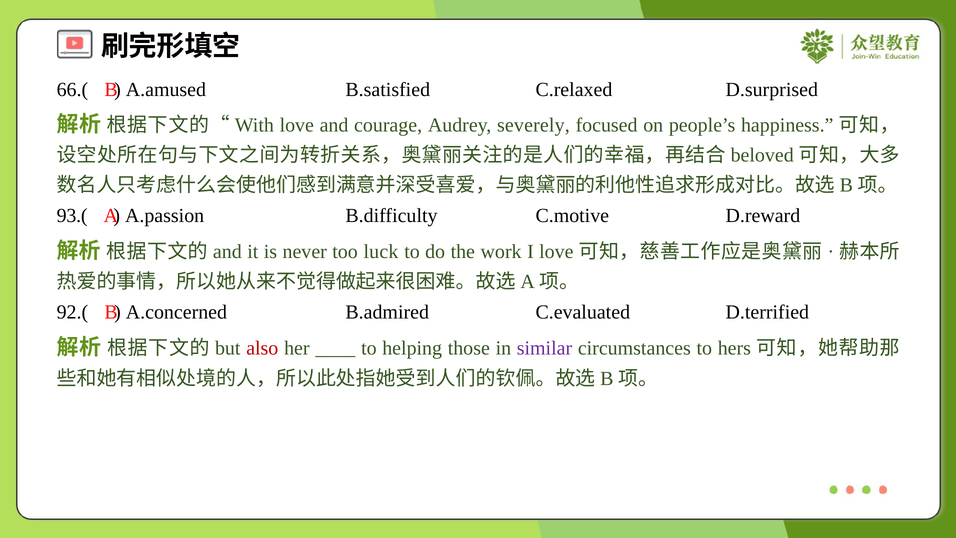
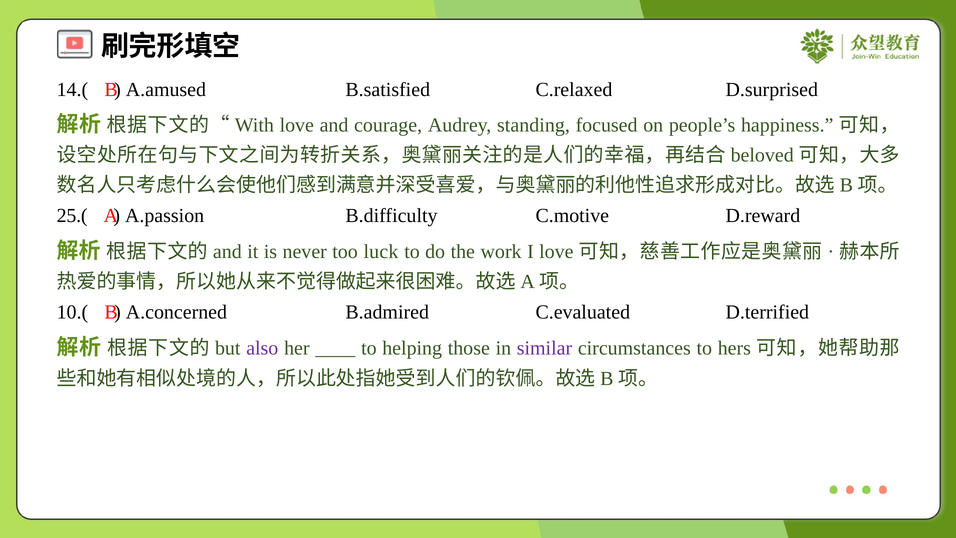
66.(: 66.( -> 14.(
severely: severely -> standing
93.(: 93.( -> 25.(
92.(: 92.( -> 10.(
also colour: red -> purple
